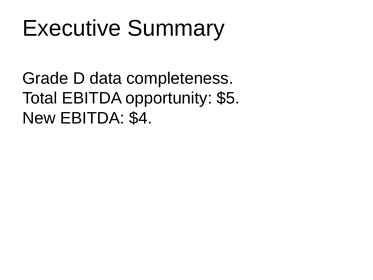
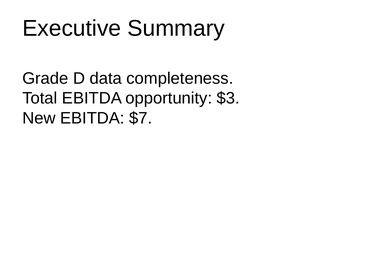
$5: $5 -> $3
$4: $4 -> $7
